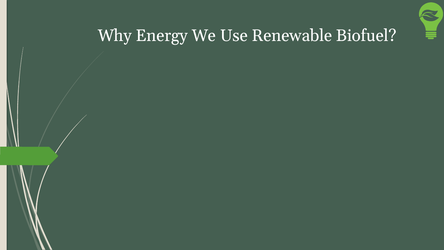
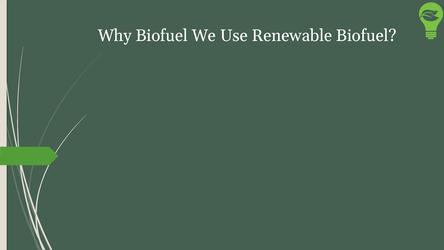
Why Energy: Energy -> Biofuel
